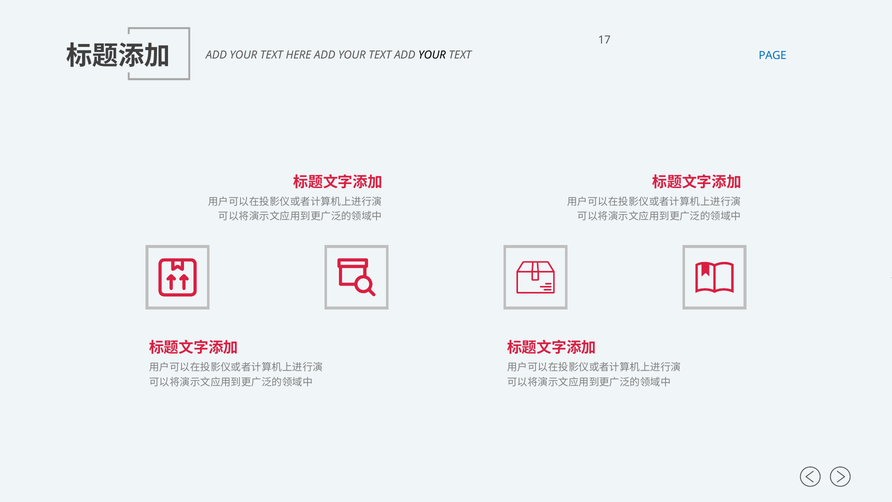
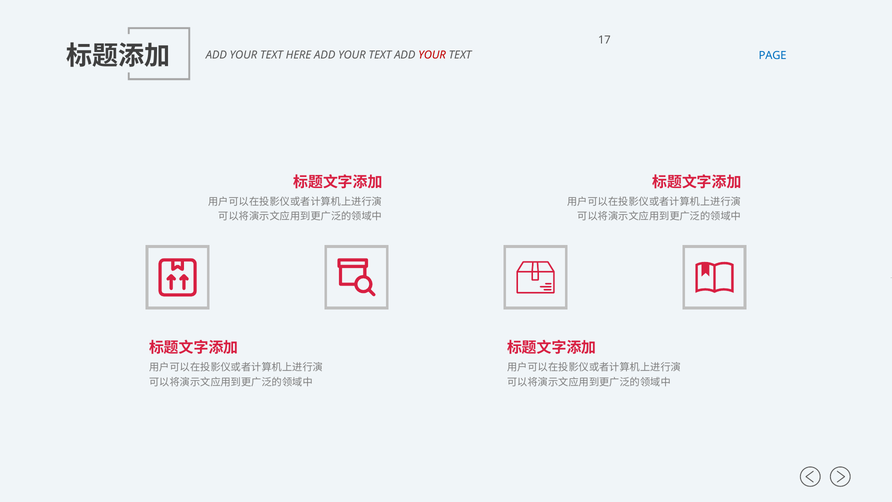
YOUR at (432, 55) colour: black -> red
